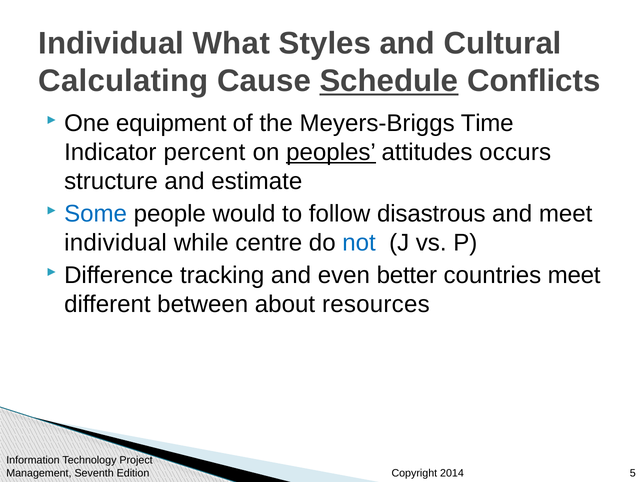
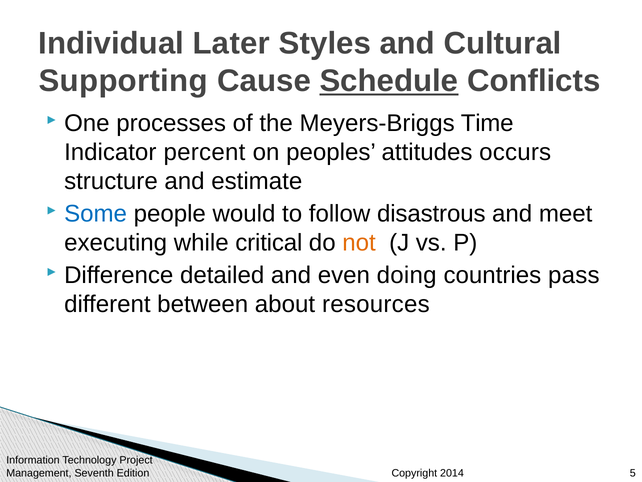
What: What -> Later
Calculating: Calculating -> Supporting
equipment: equipment -> processes
peoples underline: present -> none
individual at (116, 243): individual -> executing
centre: centre -> critical
not colour: blue -> orange
tracking: tracking -> detailed
better: better -> doing
countries meet: meet -> pass
